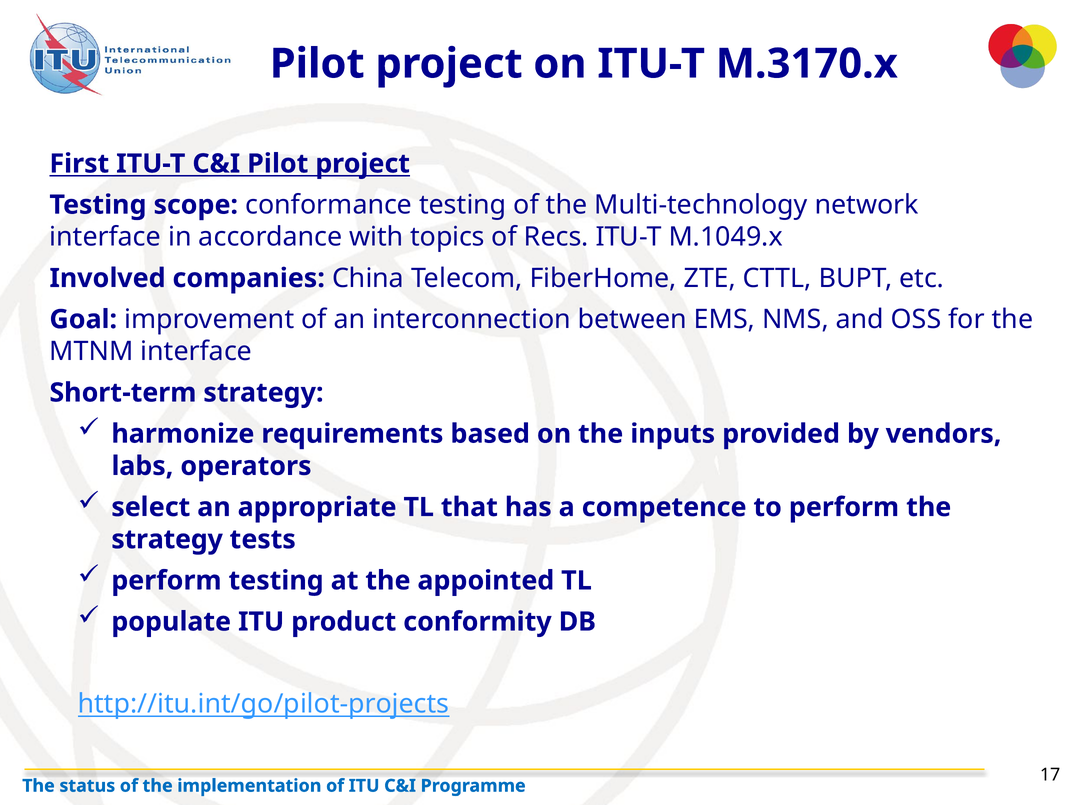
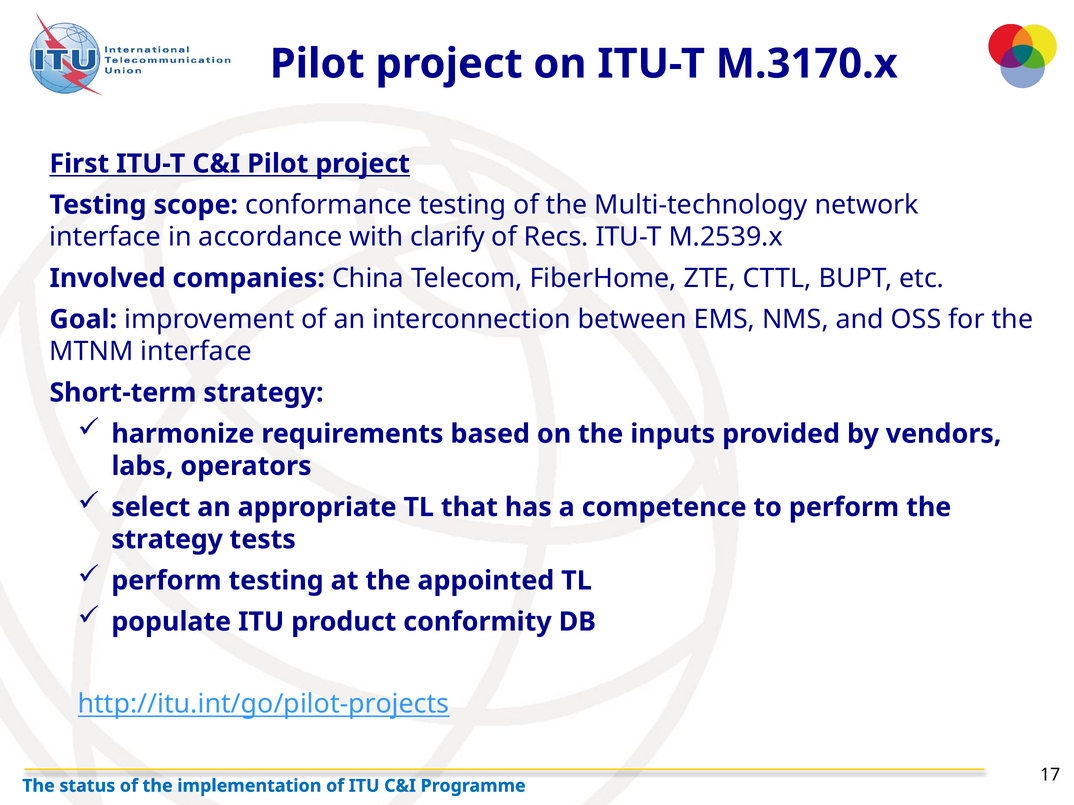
topics: topics -> clarify
M.1049.x: M.1049.x -> M.2539.x
